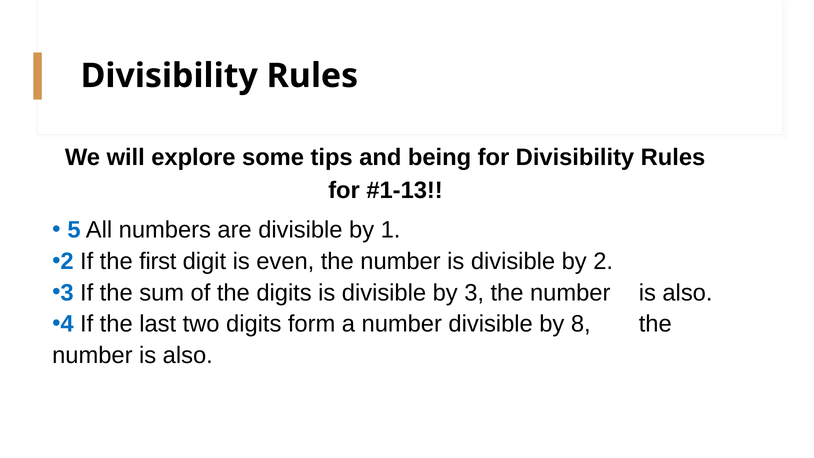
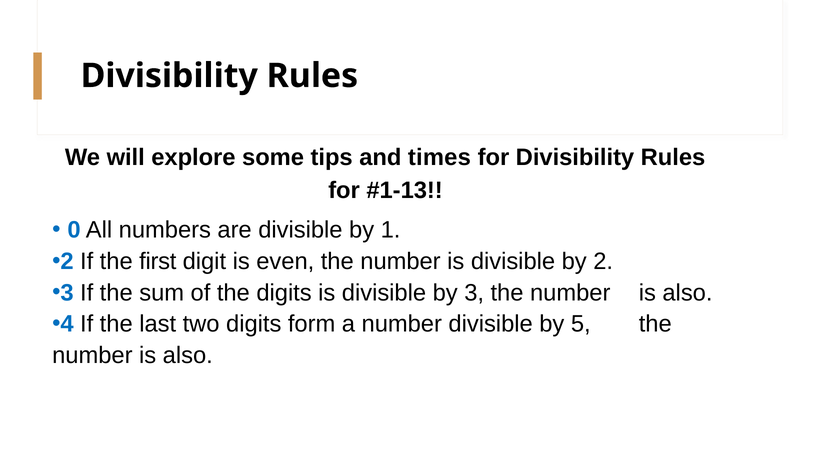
being: being -> times
5: 5 -> 0
8: 8 -> 5
